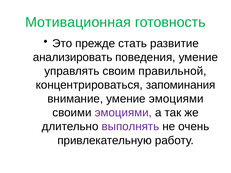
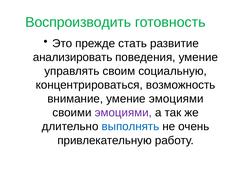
Мотивационная: Мотивационная -> Воспроизводить
правильной: правильной -> социальную
запоминания: запоминания -> возможность
выполнять colour: purple -> blue
